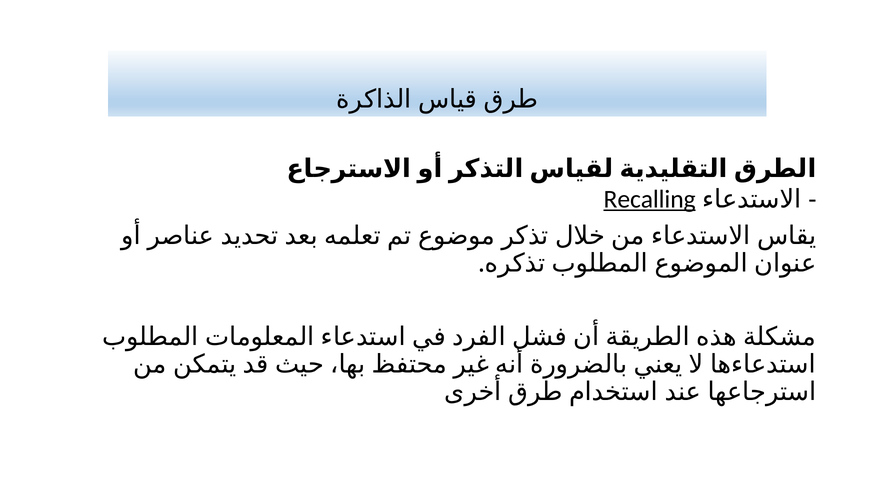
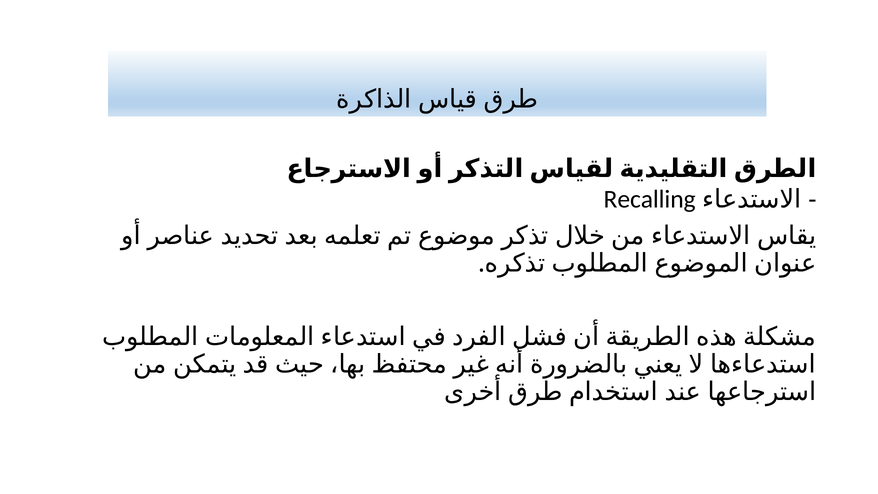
Recalling underline: present -> none
